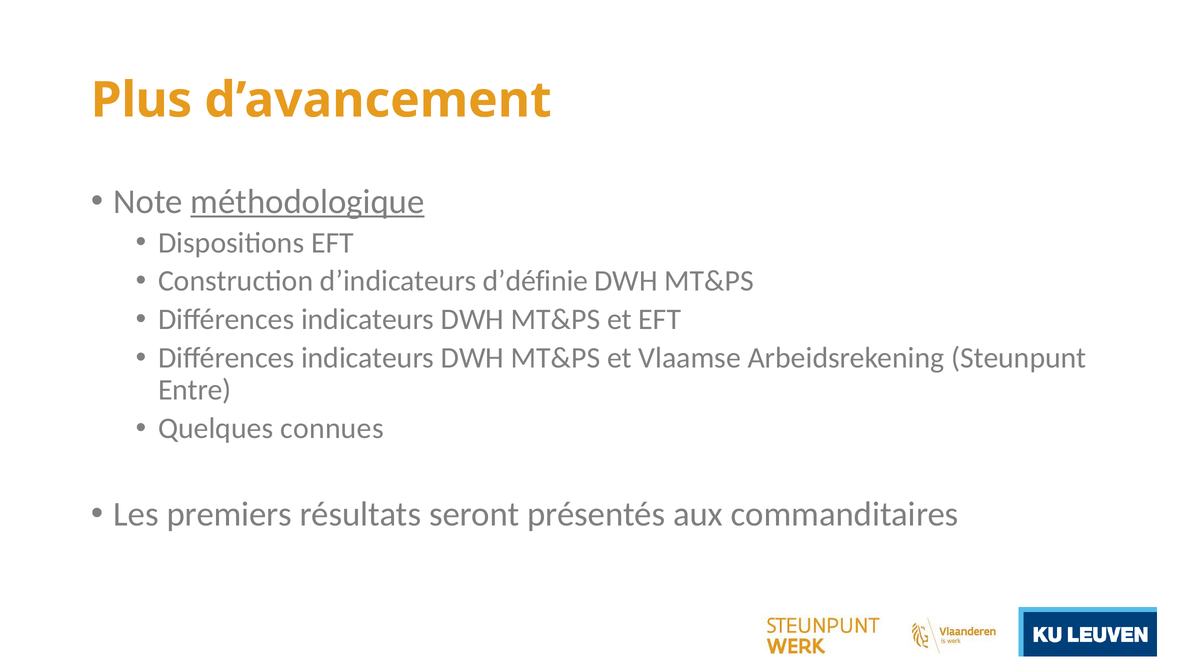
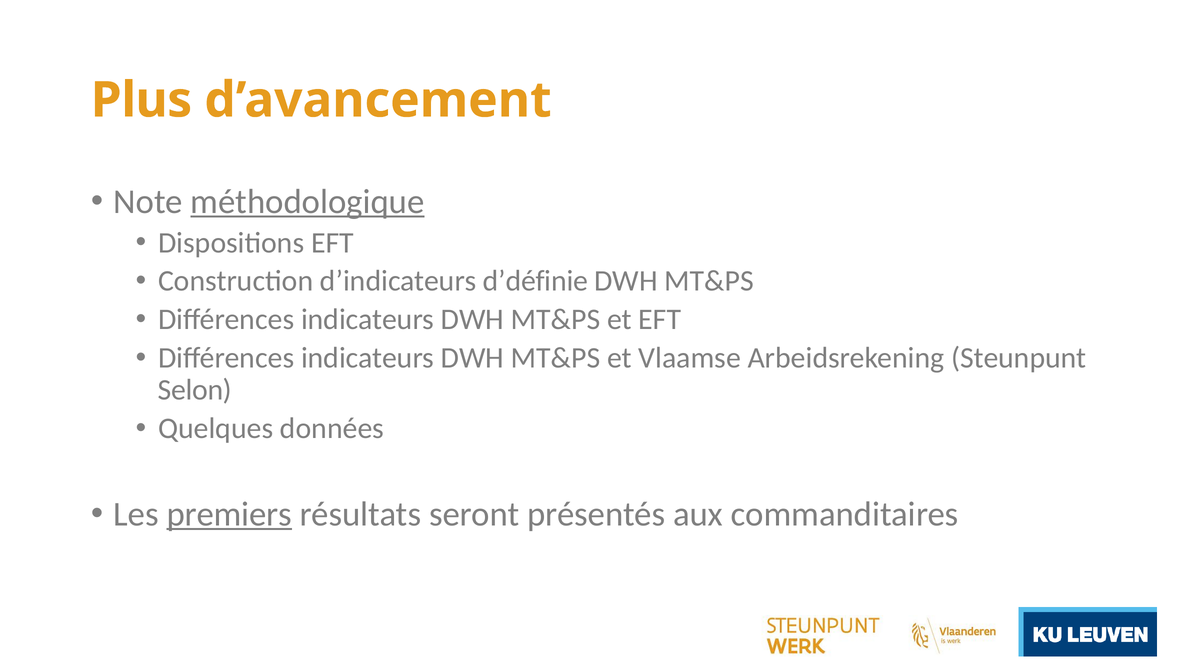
Entre: Entre -> Selon
connues: connues -> données
premiers underline: none -> present
